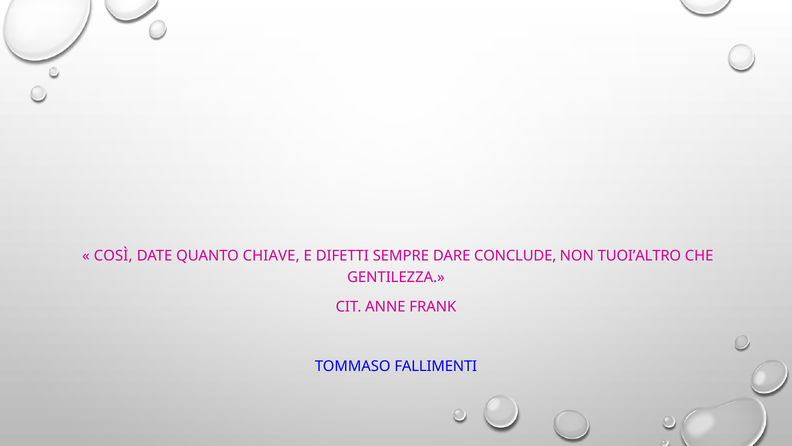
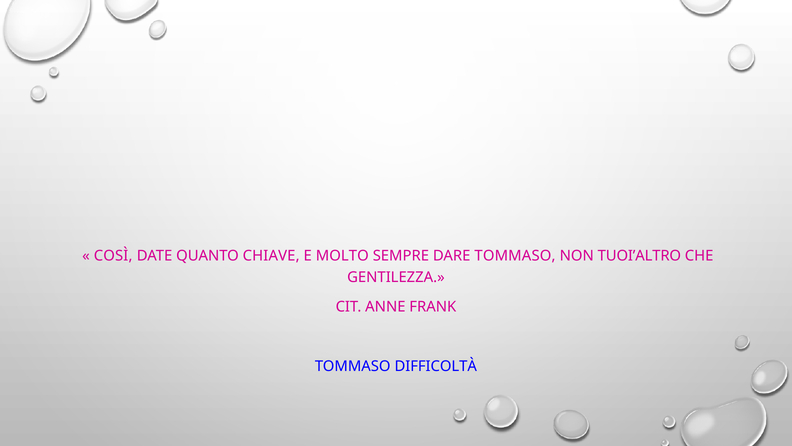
DIFETTI: DIFETTI -> MOLTO
DARE CONCLUDE: CONCLUDE -> TOMMASO
FALLIMENTI: FALLIMENTI -> DIFFICOLTÀ
